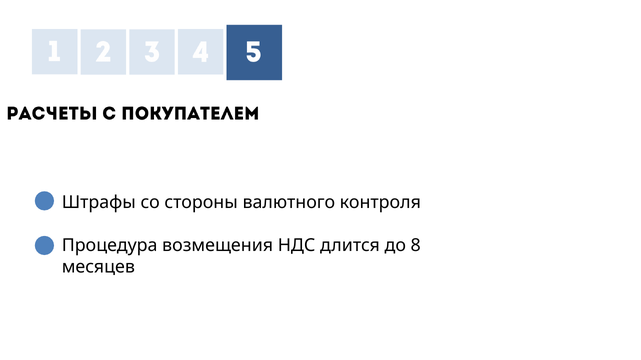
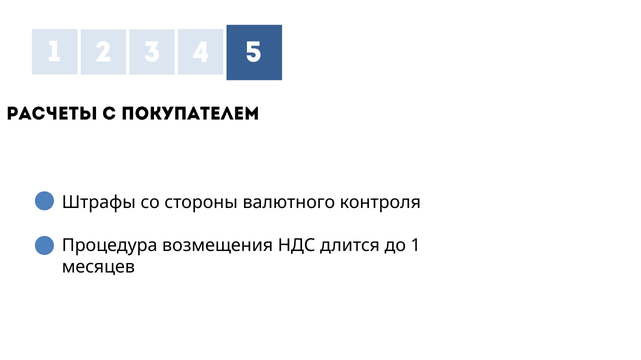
8: 8 -> 1
